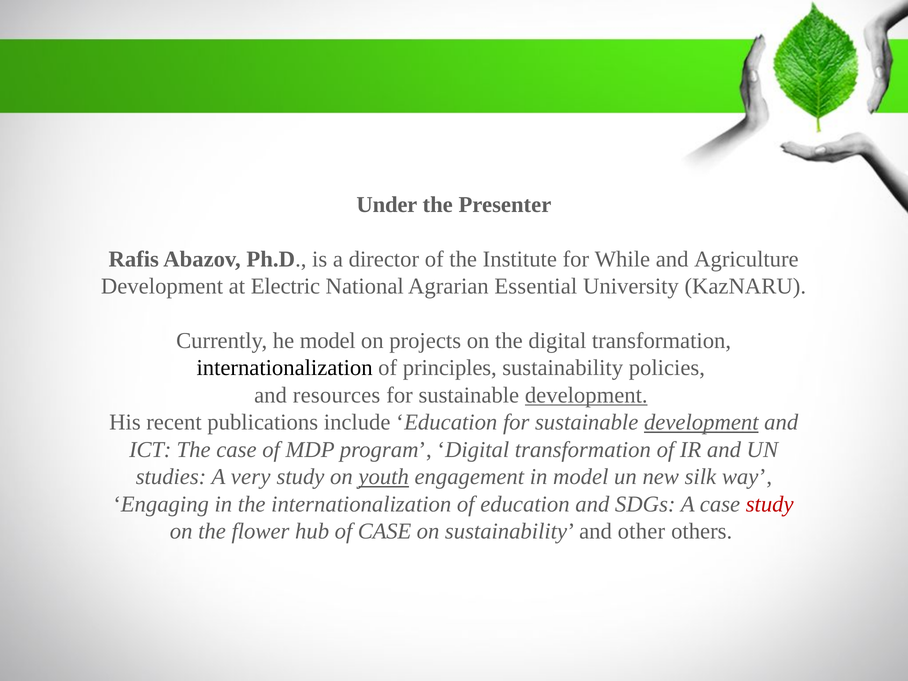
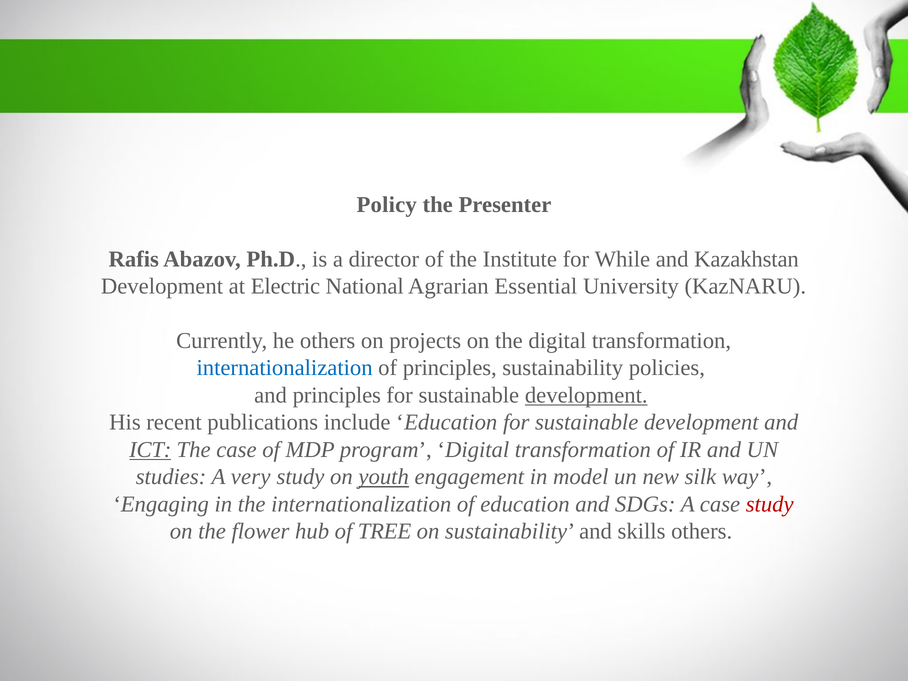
Under: Under -> Policy
Agriculture: Agriculture -> Kazakhstan
he model: model -> others
internationalization at (285, 368) colour: black -> blue
and resources: resources -> principles
development at (701, 422) underline: present -> none
ICT underline: none -> present
of CASE: CASE -> TREE
other: other -> skills
